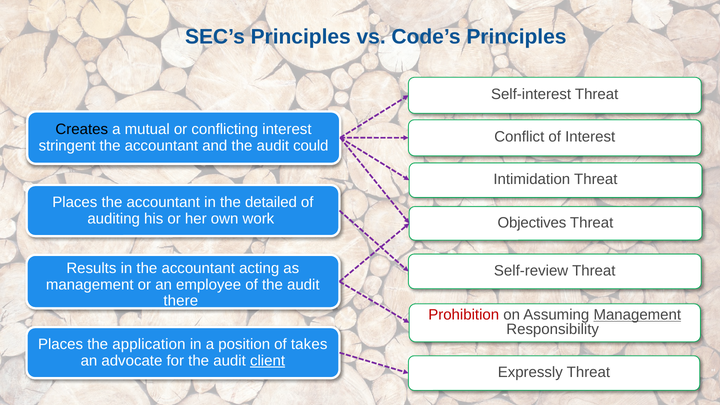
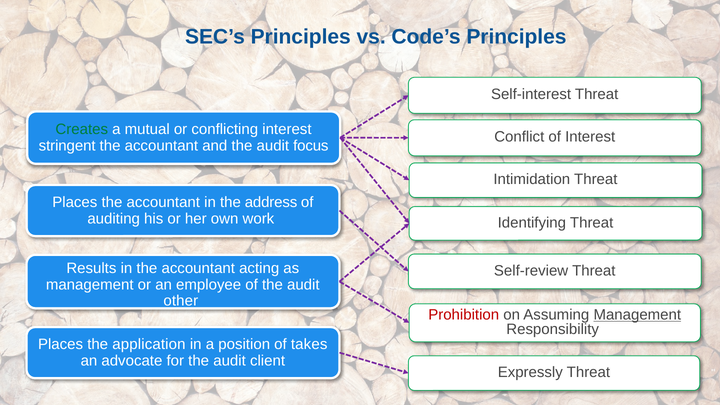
Creates colour: black -> green
could: could -> focus
detailed: detailed -> address
Objectives: Objectives -> Identifying
there: there -> other
client underline: present -> none
